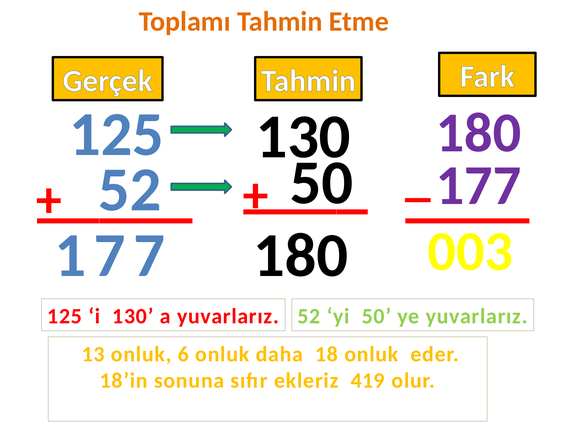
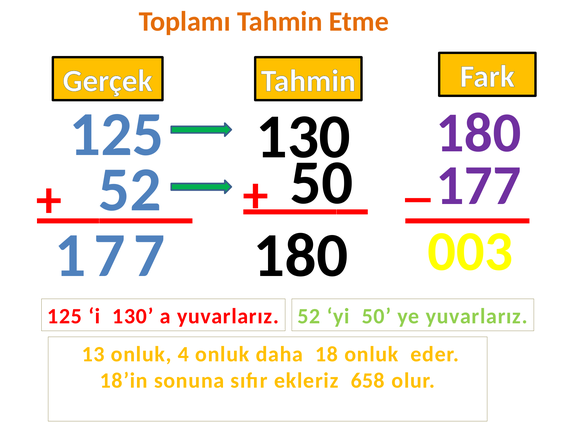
6: 6 -> 4
419: 419 -> 658
